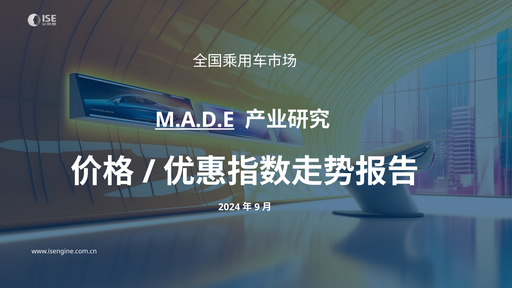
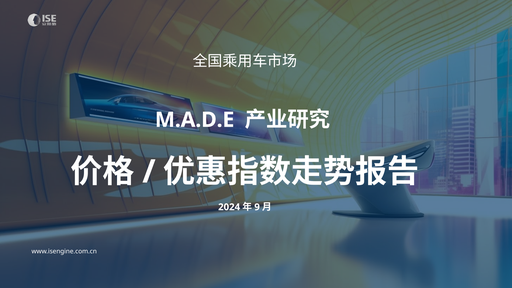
M.A.D.E underline: present -> none
